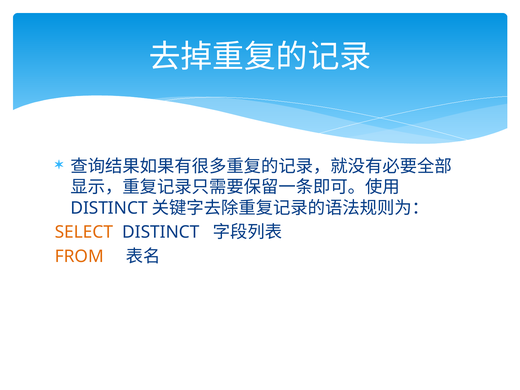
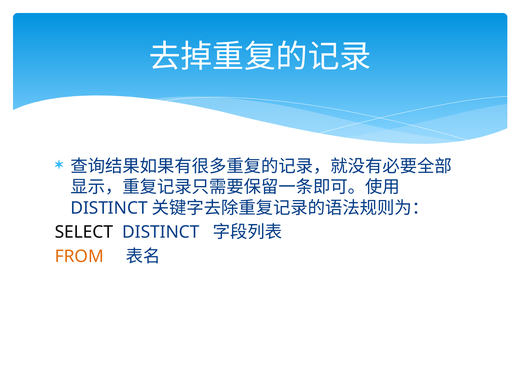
SELECT colour: orange -> black
